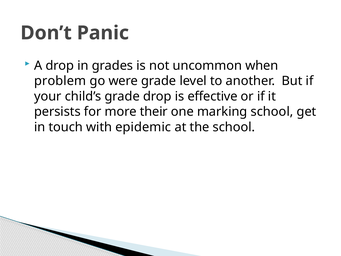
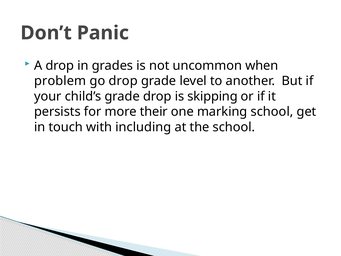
go were: were -> drop
effective: effective -> skipping
epidemic: epidemic -> including
